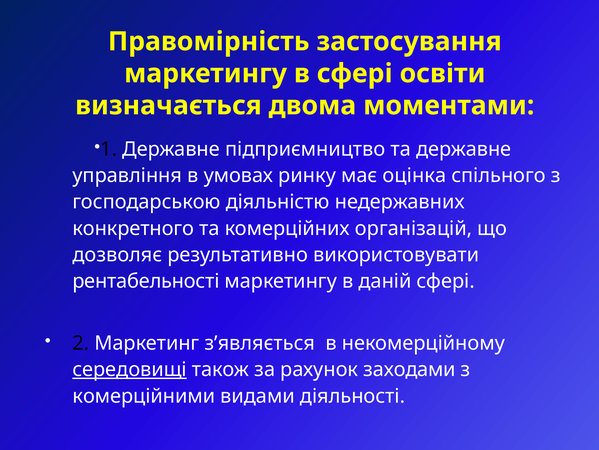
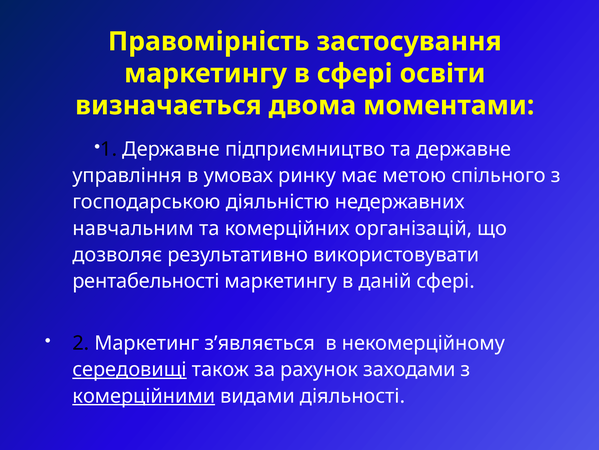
оцінка: оцінка -> метою
конкретного: конкретного -> навчальним
комерційними underline: none -> present
